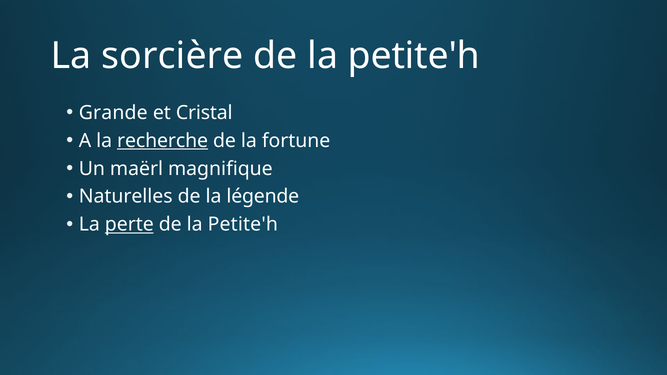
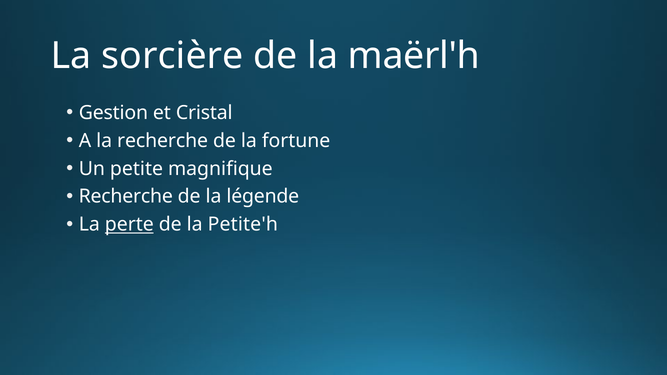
petite'h at (414, 56): petite'h -> maërl'h
Grande: Grande -> Gestion
recherche at (163, 141) underline: present -> none
maërl: maërl -> petite
Naturelles at (126, 197): Naturelles -> Recherche
